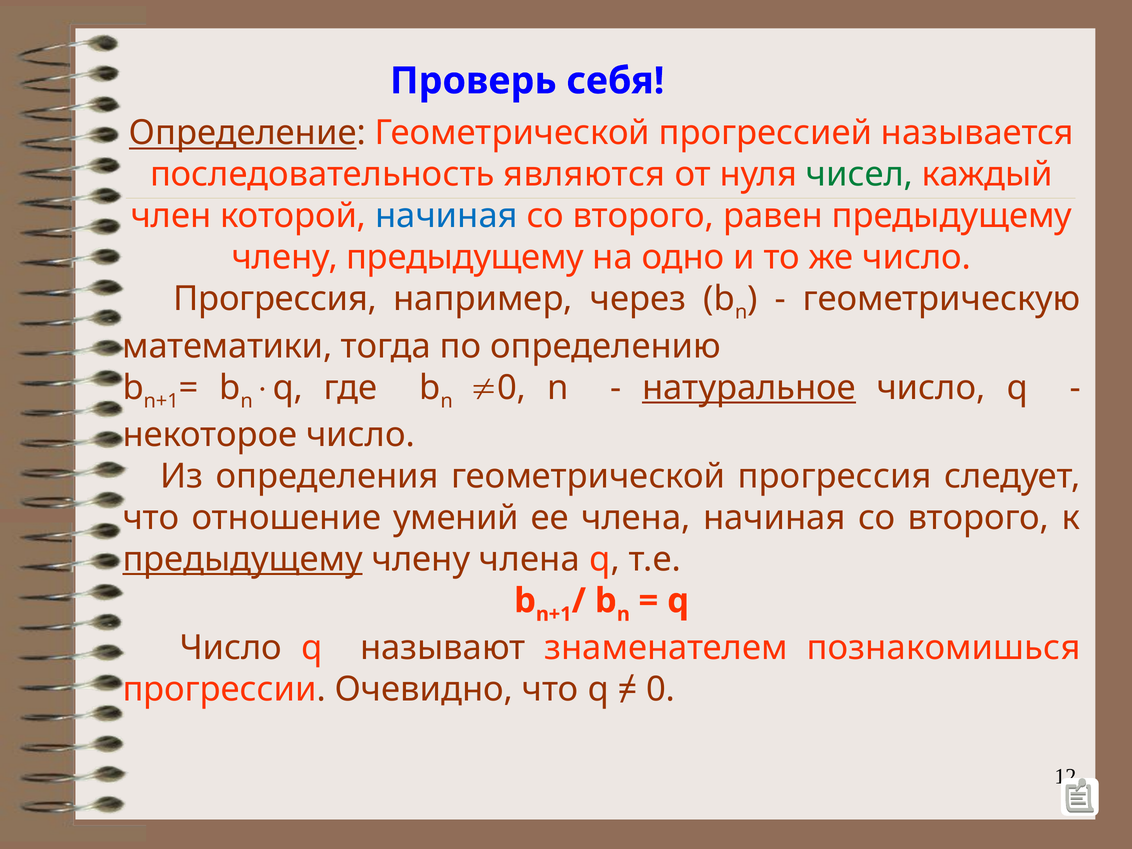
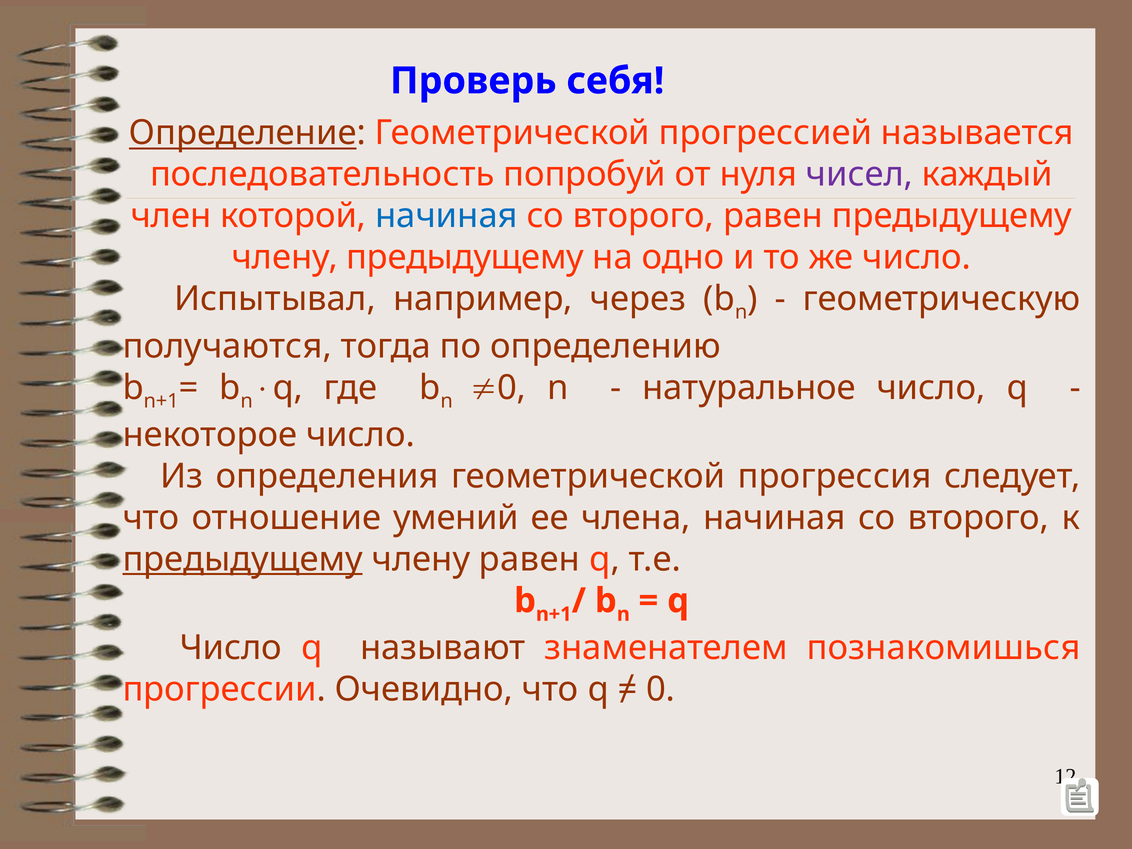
являются: являются -> попробуй
чисел colour: green -> purple
Прогрессия at (275, 299): Прогрессия -> Испытывал
математики: математики -> получаются
натуральное underline: present -> none
члену члена: члена -> равен
